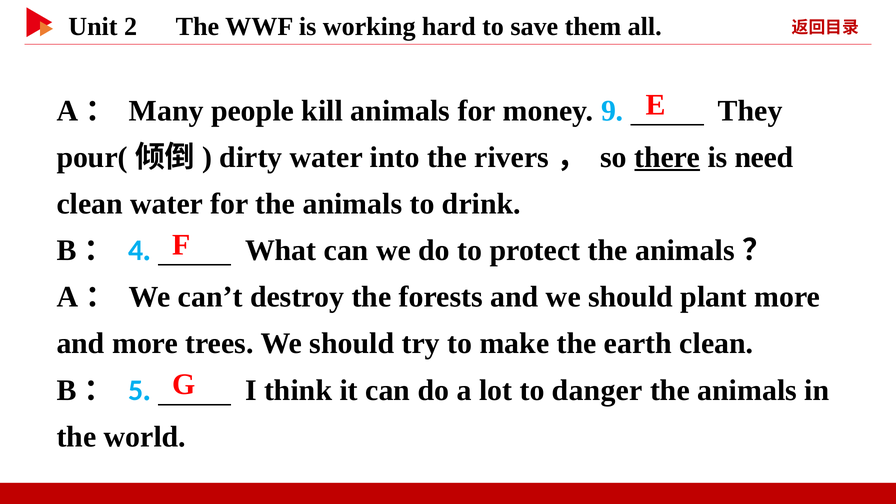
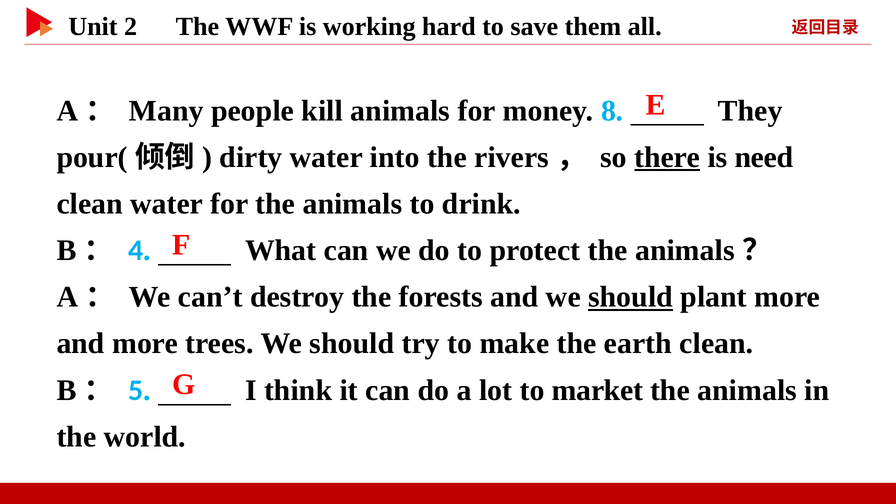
9: 9 -> 8
should at (631, 297) underline: none -> present
danger: danger -> market
